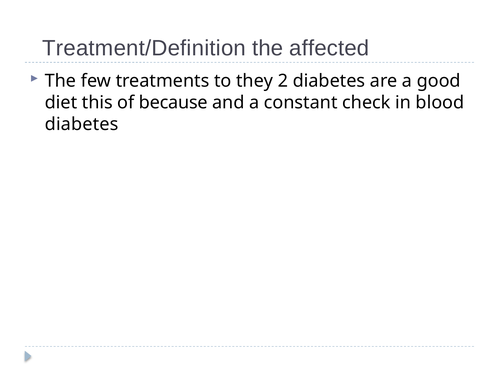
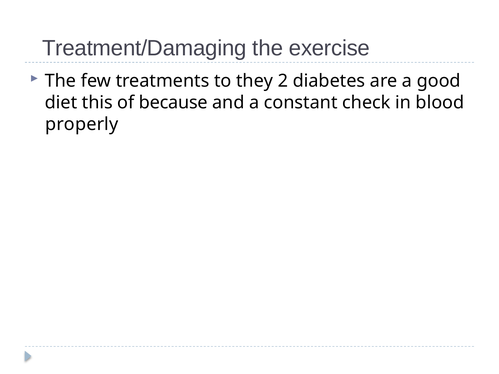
Treatment/Definition: Treatment/Definition -> Treatment/Damaging
affected: affected -> exercise
diabetes at (82, 124): diabetes -> properly
